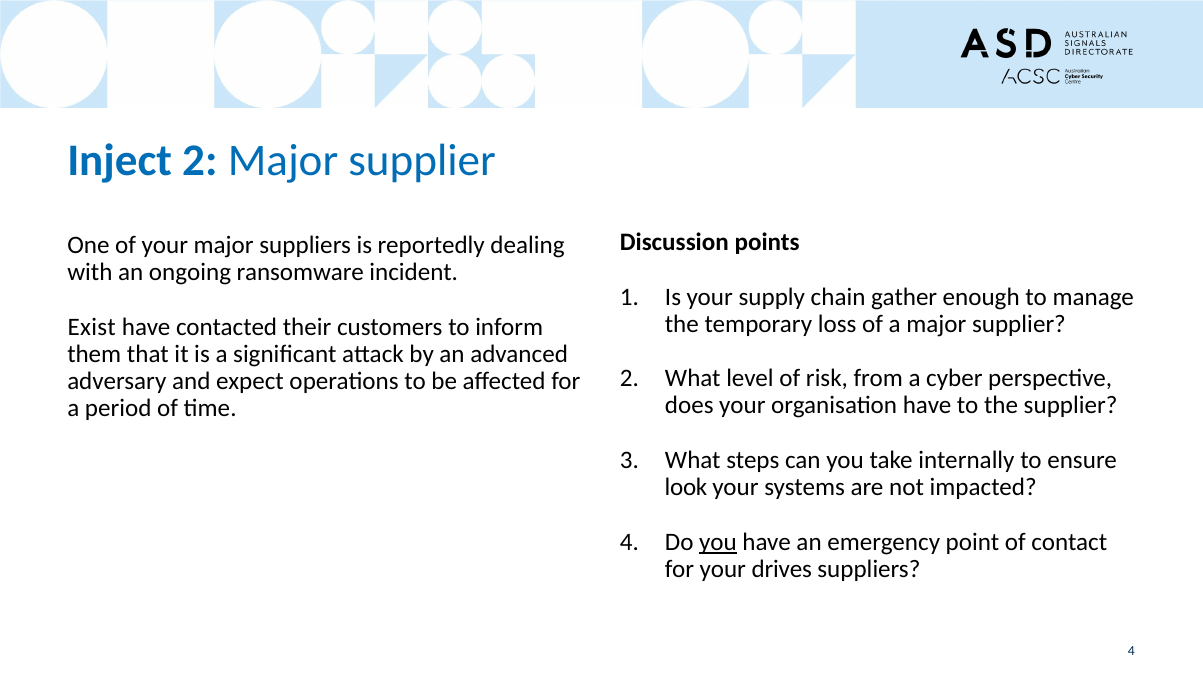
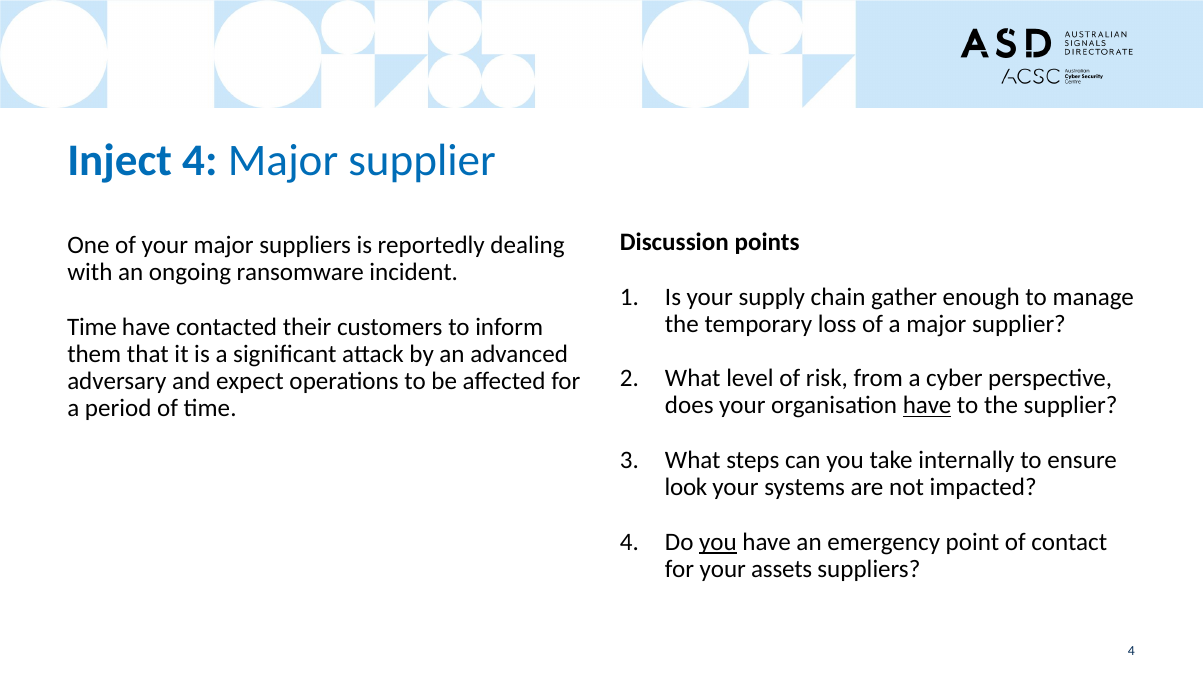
Inject 2: 2 -> 4
Exist at (92, 327): Exist -> Time
have at (927, 405) underline: none -> present
drives: drives -> assets
